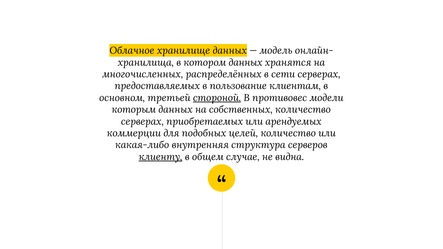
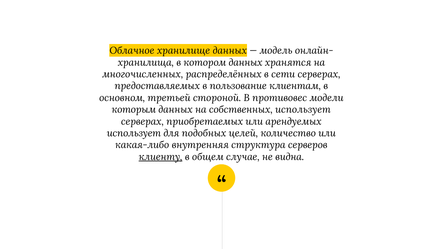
стороной underline: present -> none
собственных количество: количество -> использует
коммерции at (134, 133): коммерции -> использует
